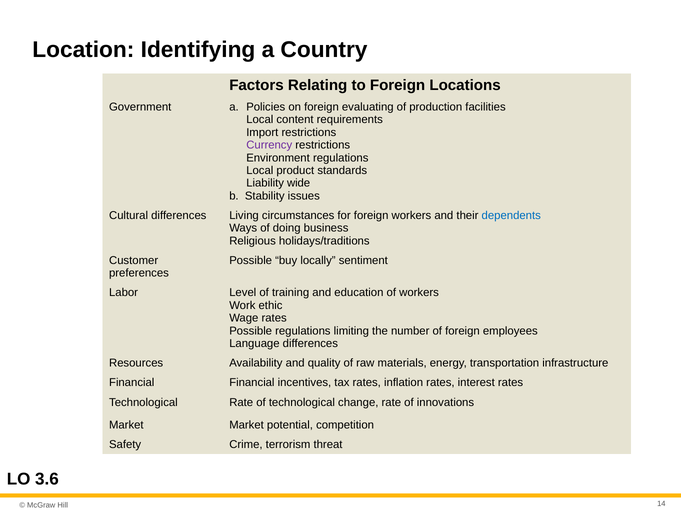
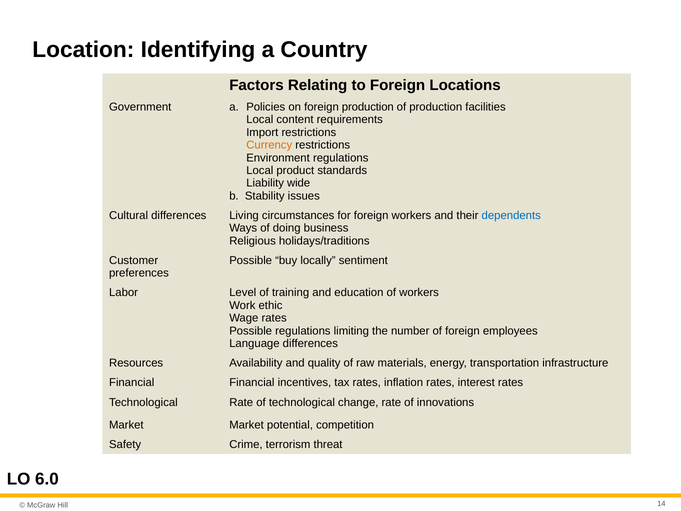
foreign evaluating: evaluating -> production
Currency colour: purple -> orange
3.6: 3.6 -> 6.0
